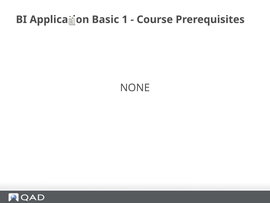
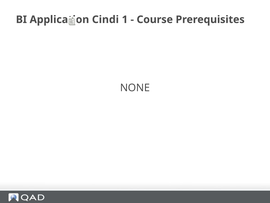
Basic: Basic -> Cindi
